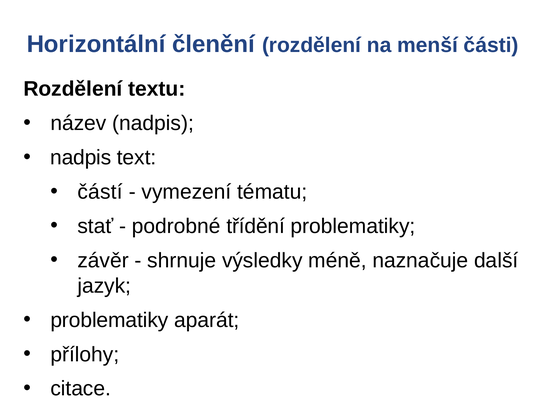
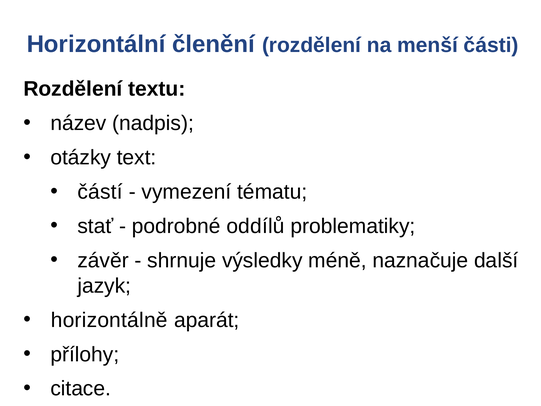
nadpis at (81, 157): nadpis -> otázky
třídění: třídění -> oddílů
problematiky at (109, 320): problematiky -> horizontálně
